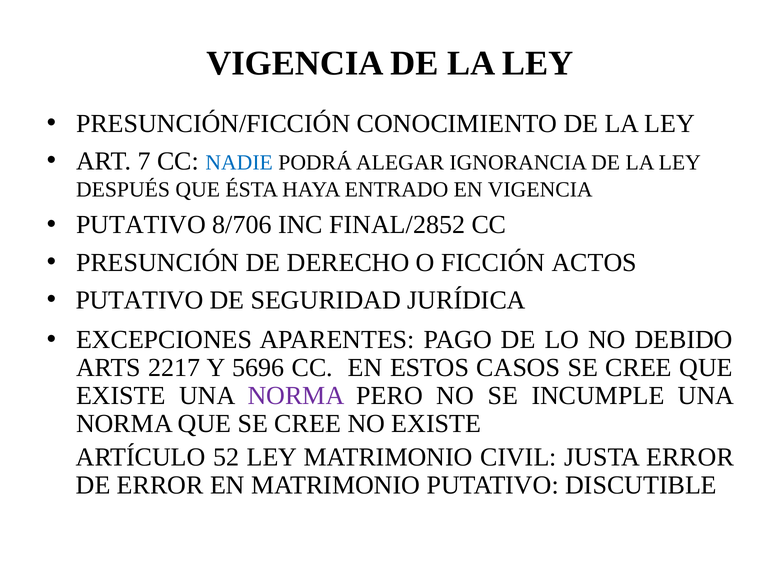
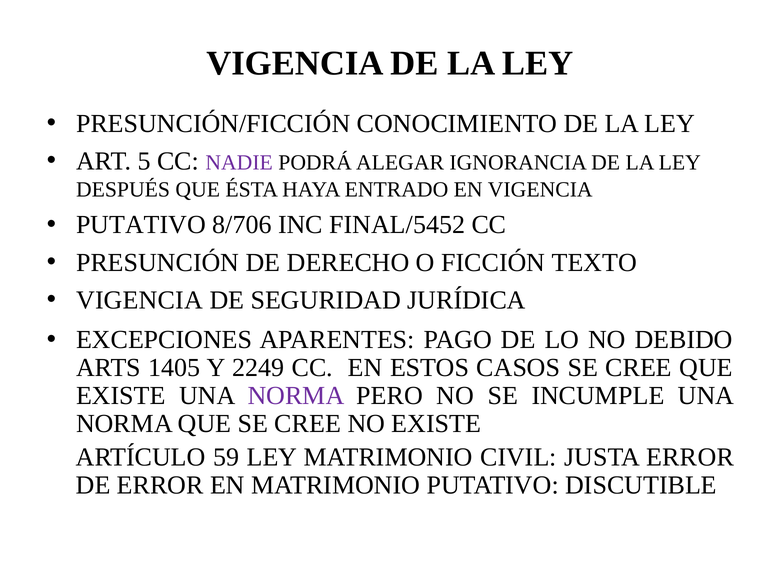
7: 7 -> 5
NADIE colour: blue -> purple
FINAL/2852: FINAL/2852 -> FINAL/5452
ACTOS: ACTOS -> TEXTO
PUTATIVO at (140, 300): PUTATIVO -> VIGENCIA
2217: 2217 -> 1405
5696: 5696 -> 2249
52: 52 -> 59
